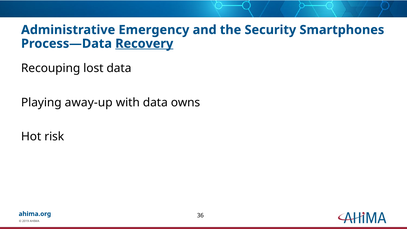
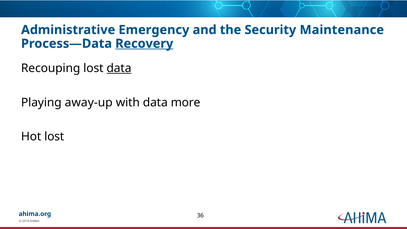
Smartphones: Smartphones -> Maintenance
data at (119, 68) underline: none -> present
owns: owns -> more
Hot risk: risk -> lost
